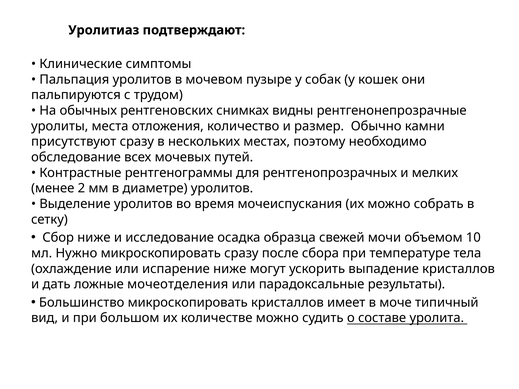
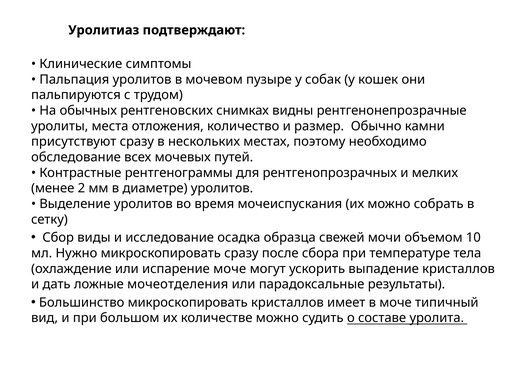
Сбор ниже: ниже -> виды
испарение ниже: ниже -> моче
